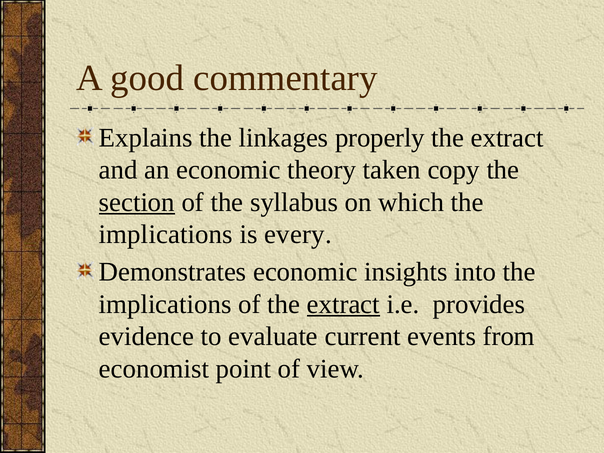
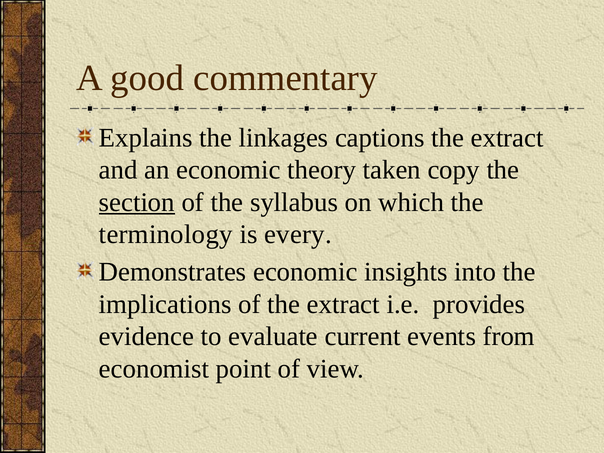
properly: properly -> captions
implications at (166, 234): implications -> terminology
extract at (343, 304) underline: present -> none
